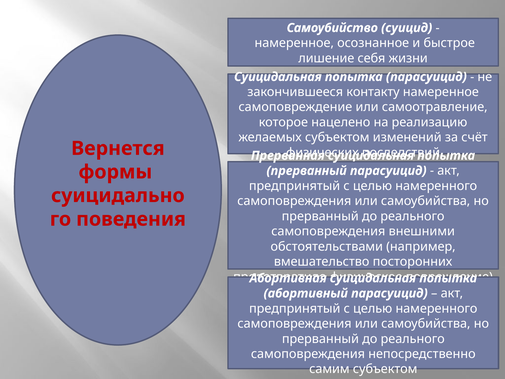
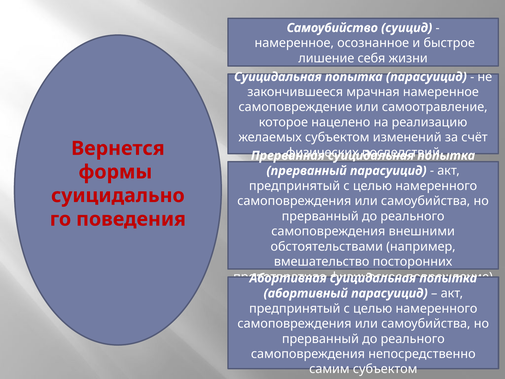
контакту: контакту -> мрачная
